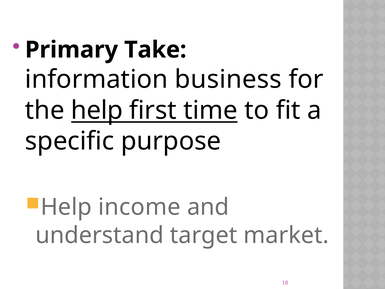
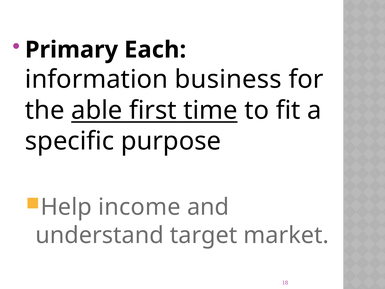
Take: Take -> Each
the help: help -> able
